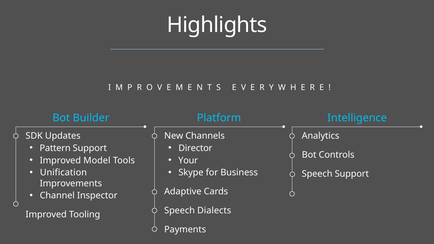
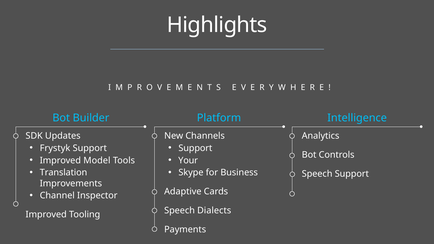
Pattern: Pattern -> Frystyk
Director at (195, 148): Director -> Support
Unification: Unification -> Translation
